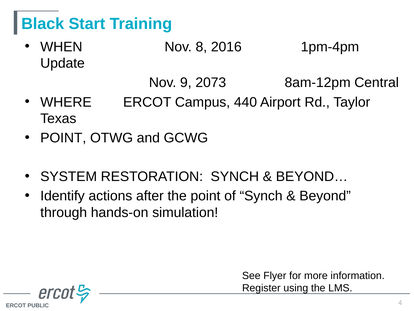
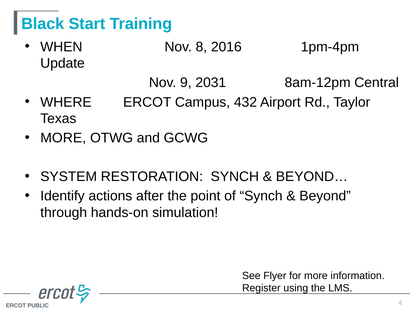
2073: 2073 -> 2031
440: 440 -> 432
POINT at (63, 138): POINT -> MORE
